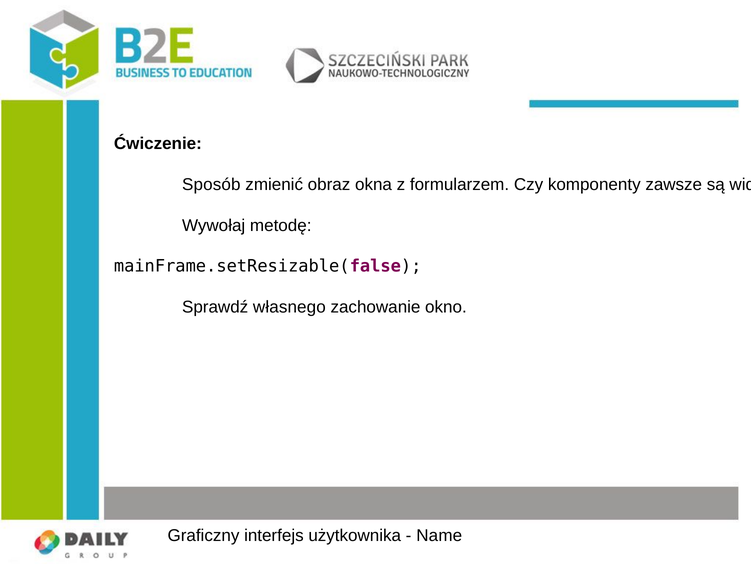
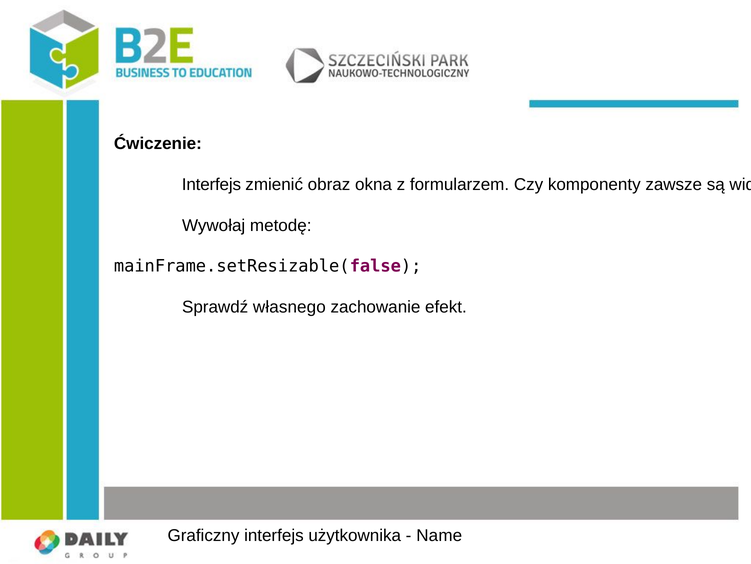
Sposób at (211, 184): Sposób -> Interfejs
okno: okno -> efekt
